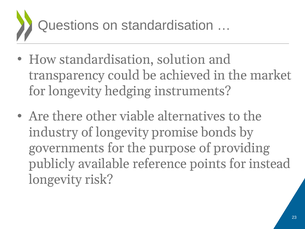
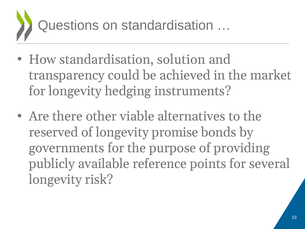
industry: industry -> reserved
instead: instead -> several
